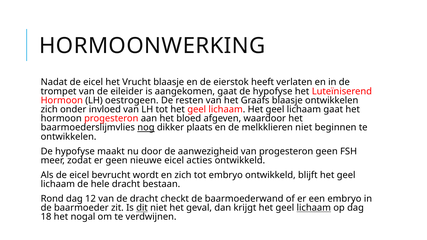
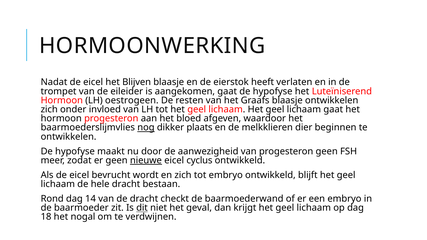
Vrucht: Vrucht -> Blijven
melkklieren niet: niet -> dier
nieuwe underline: none -> present
acties: acties -> cyclus
12: 12 -> 14
lichaam at (314, 208) underline: present -> none
